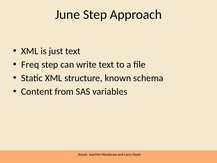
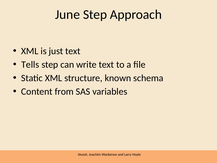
Freq: Freq -> Tells
